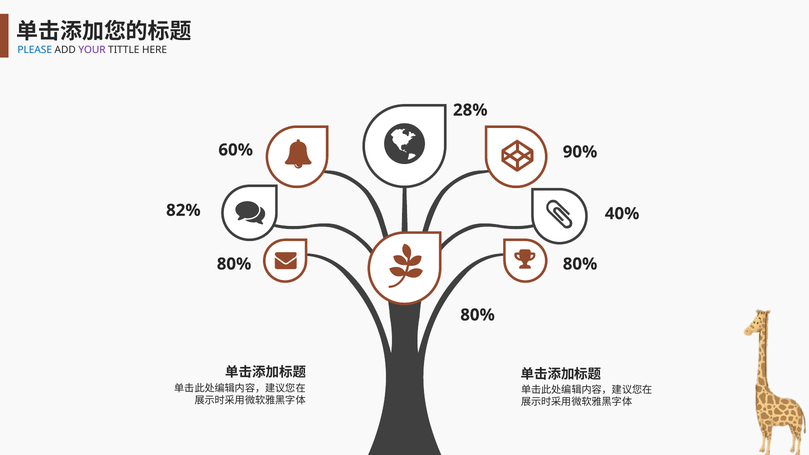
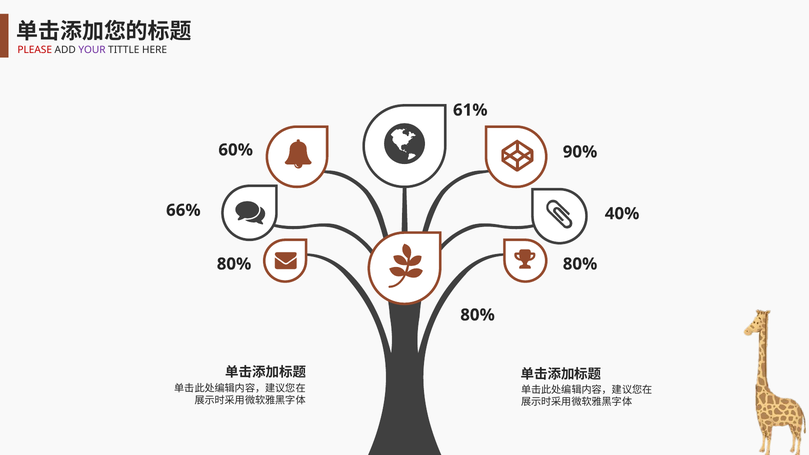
PLEASE colour: blue -> red
28%: 28% -> 61%
82%: 82% -> 66%
